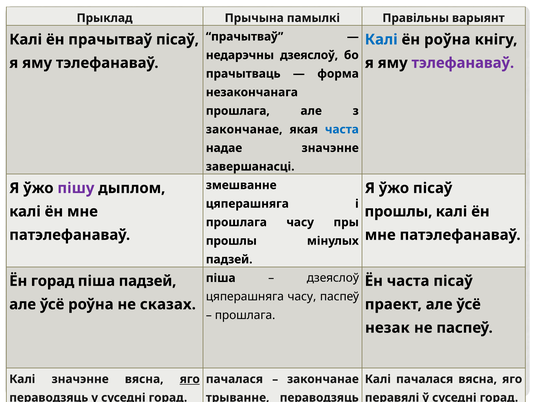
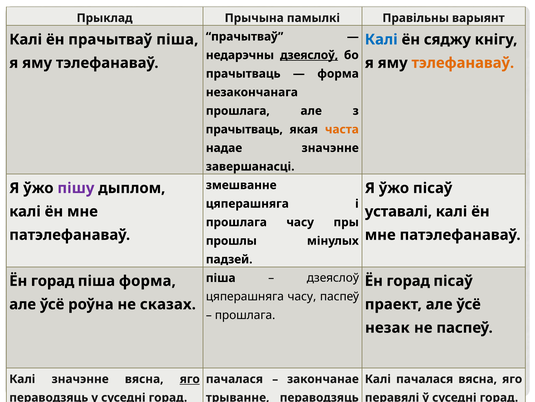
прачытваў пісаў: пісаў -> піша
ён роўна: роўна -> сяджу
дзеяслоў at (309, 55) underline: none -> present
тэлефанаваў at (463, 63) colour: purple -> orange
закончанае at (244, 129): закончанае -> прачытваць
часта at (342, 129) colour: blue -> orange
прошлы at (398, 211): прошлы -> уставалі
піша падзей: падзей -> форма
часта at (408, 280): часта -> горад
